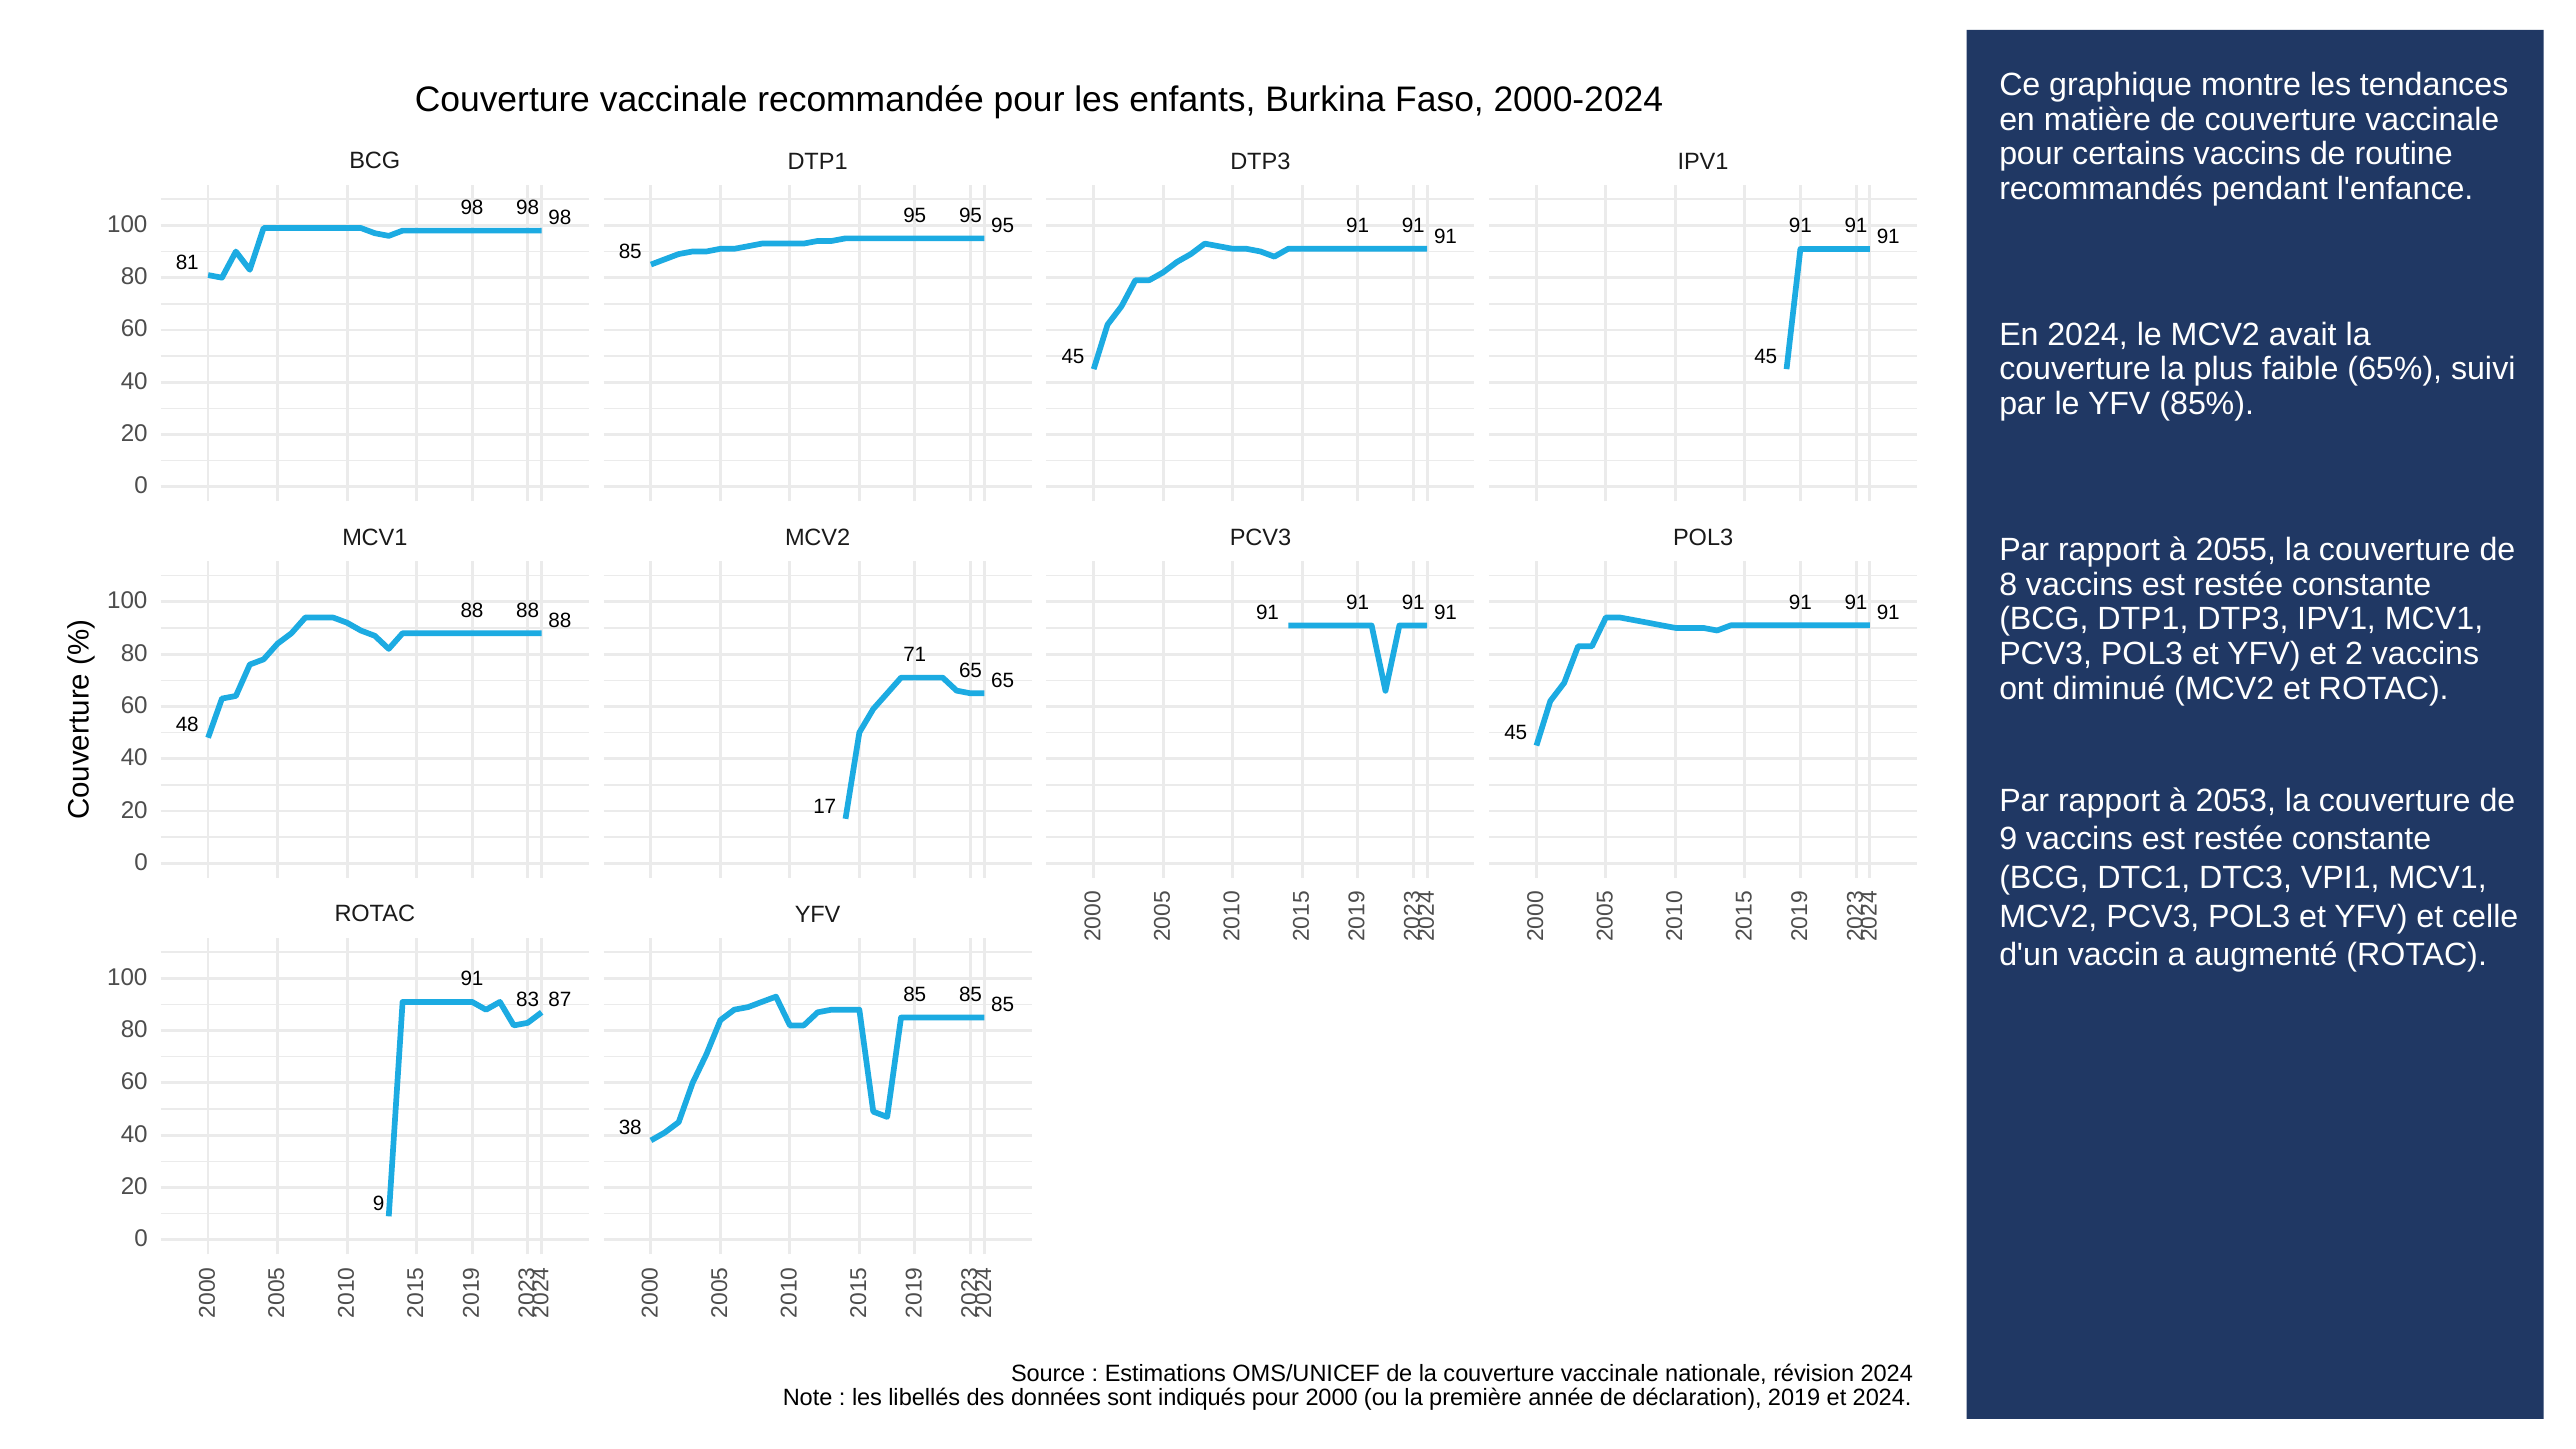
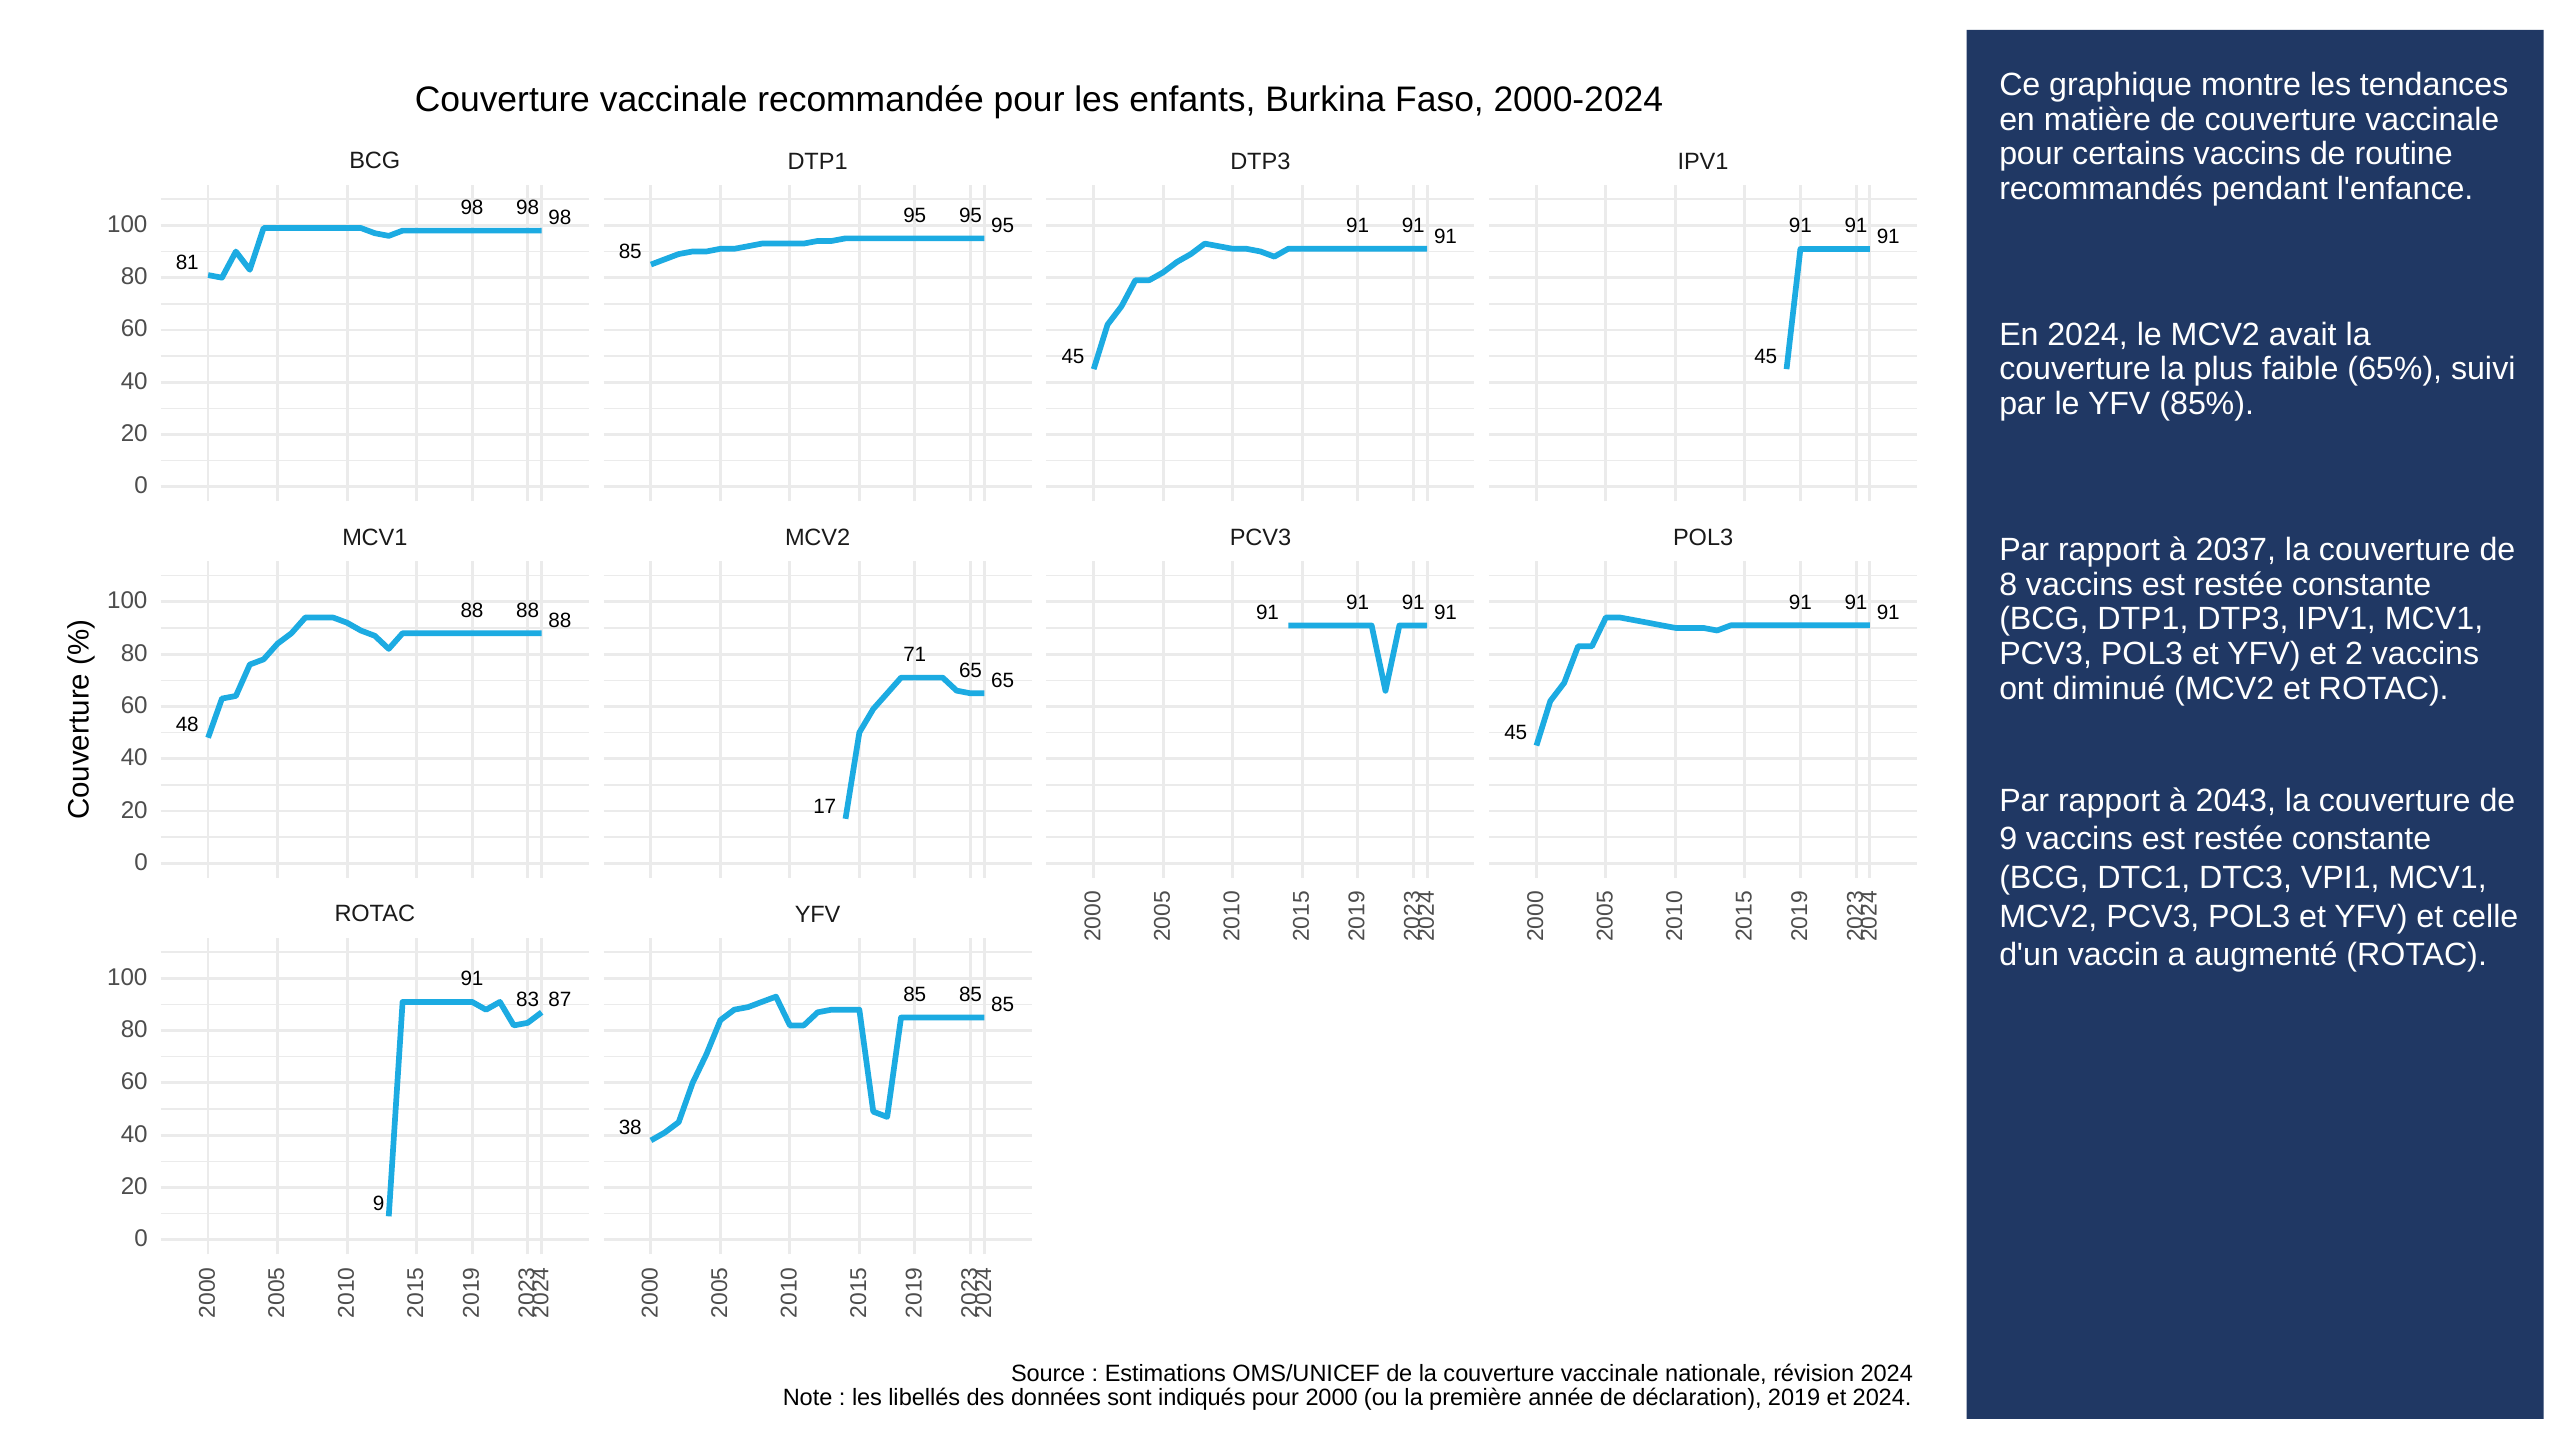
2055: 2055 -> 2037
2053: 2053 -> 2043
